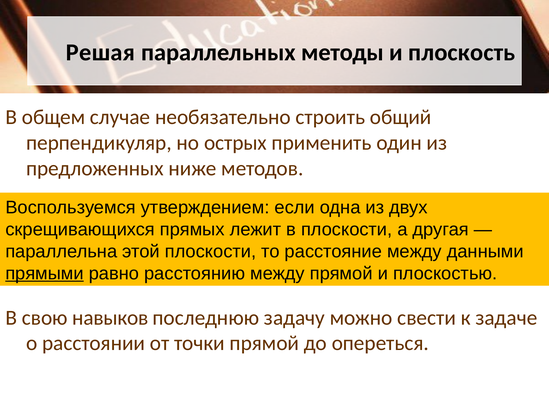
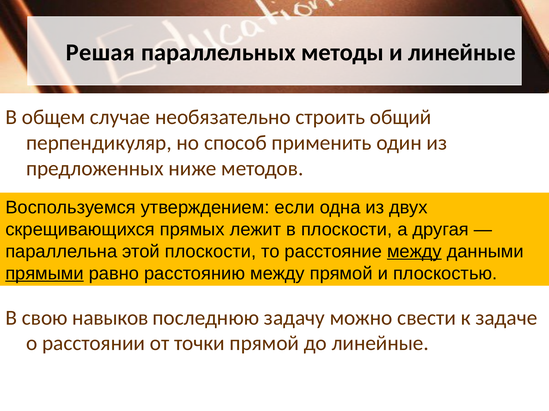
и плоскость: плоскость -> линейные
острых: острых -> способ
между at (414, 252) underline: none -> present
до опереться: опереться -> линейные
